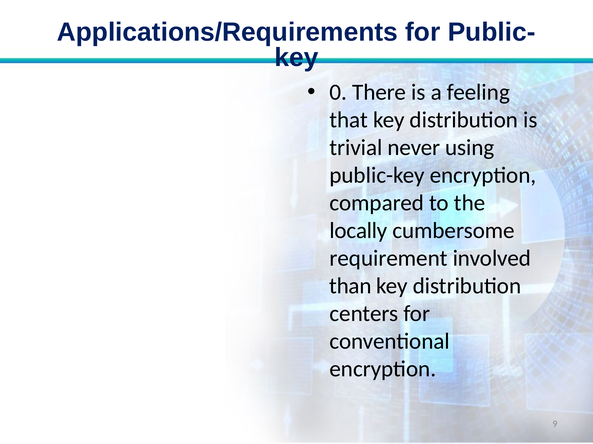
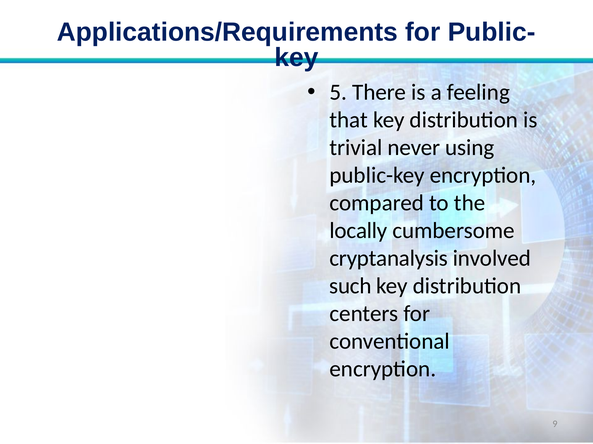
0: 0 -> 5
requirement: requirement -> cryptanalysis
than: than -> such
